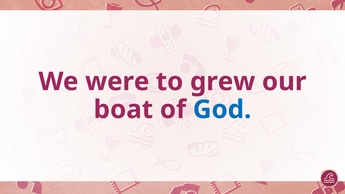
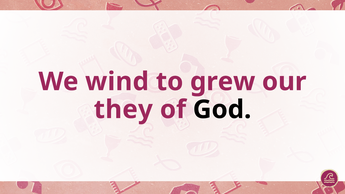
were: were -> wind
boat: boat -> they
God colour: blue -> black
